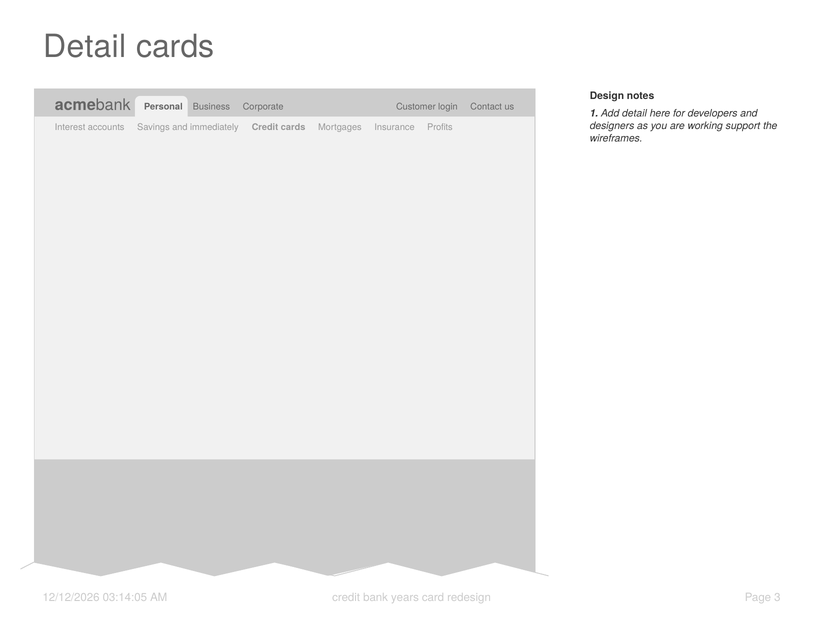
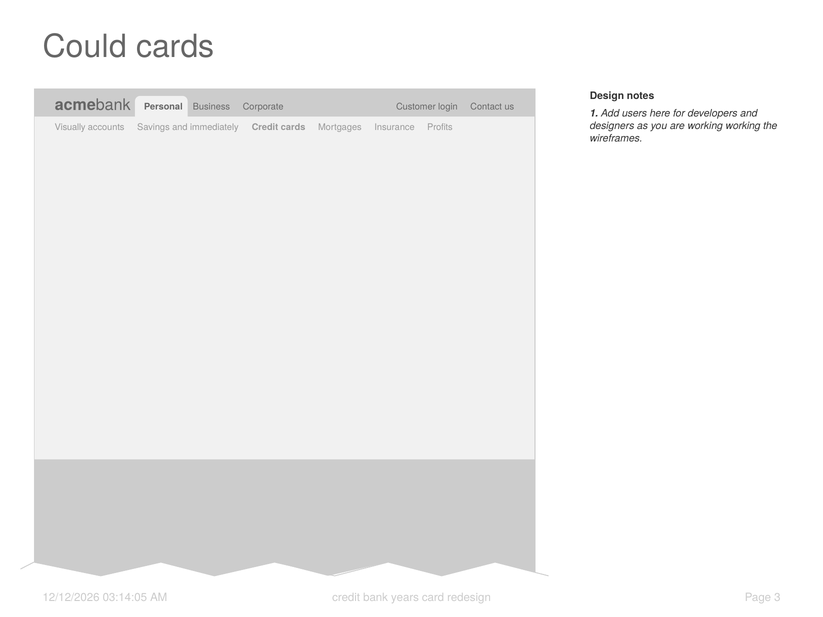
Detail at (85, 47): Detail -> Could
Add detail: detail -> users
working support: support -> working
Interest: Interest -> Visually
